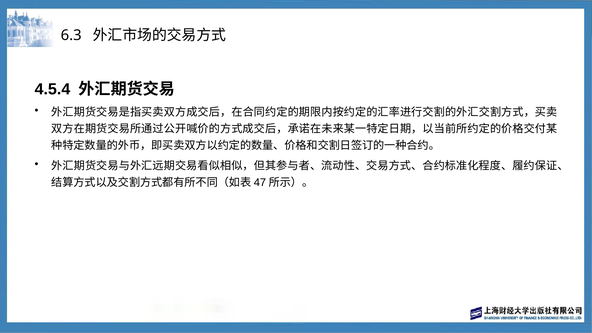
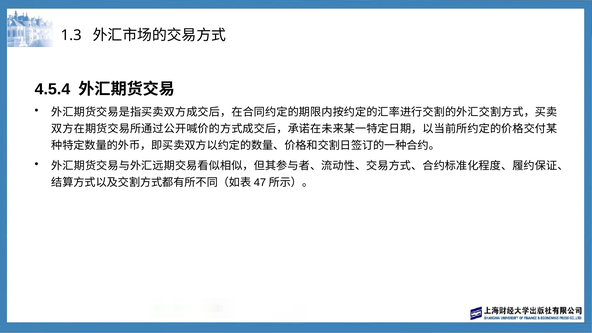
6.3: 6.3 -> 1.3
